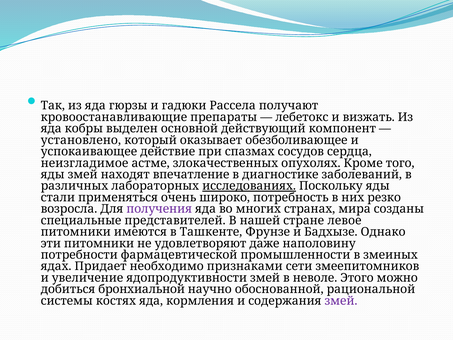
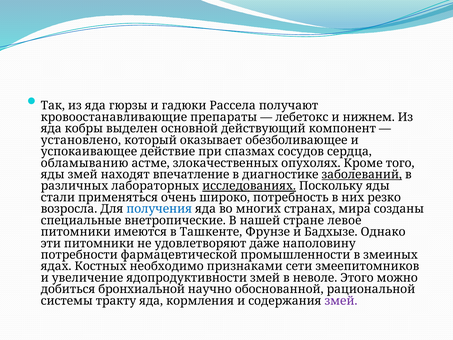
визжать: визжать -> нижнем
неизгладимое: неизгладимое -> обламыванию
заболеваний underline: none -> present
получения colour: purple -> blue
представителей: представителей -> внетропические
Придает: Придает -> Костных
костях: костях -> тракту
